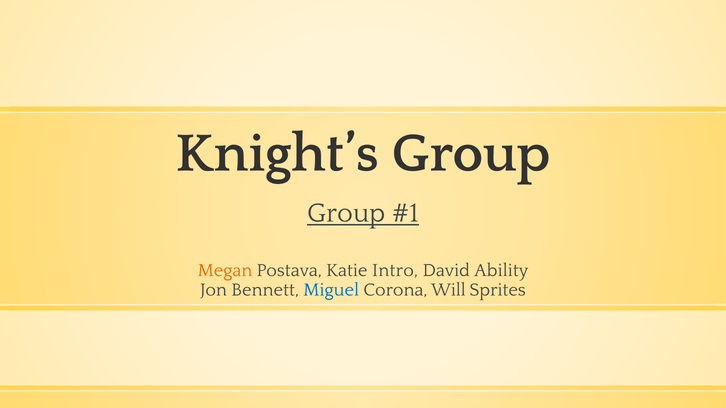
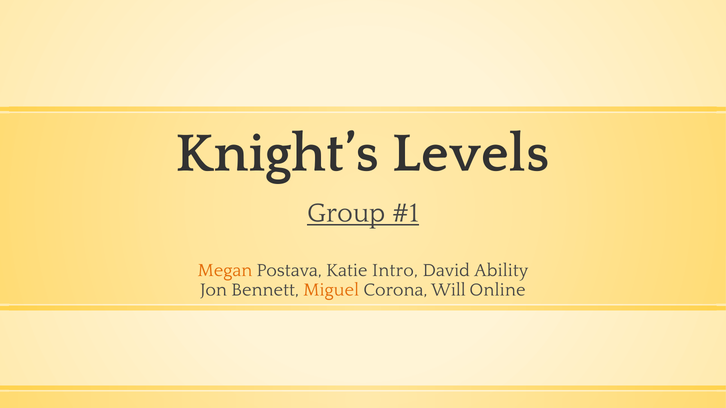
Knight’s Group: Group -> Levels
Miguel colour: blue -> orange
Sprites: Sprites -> Online
